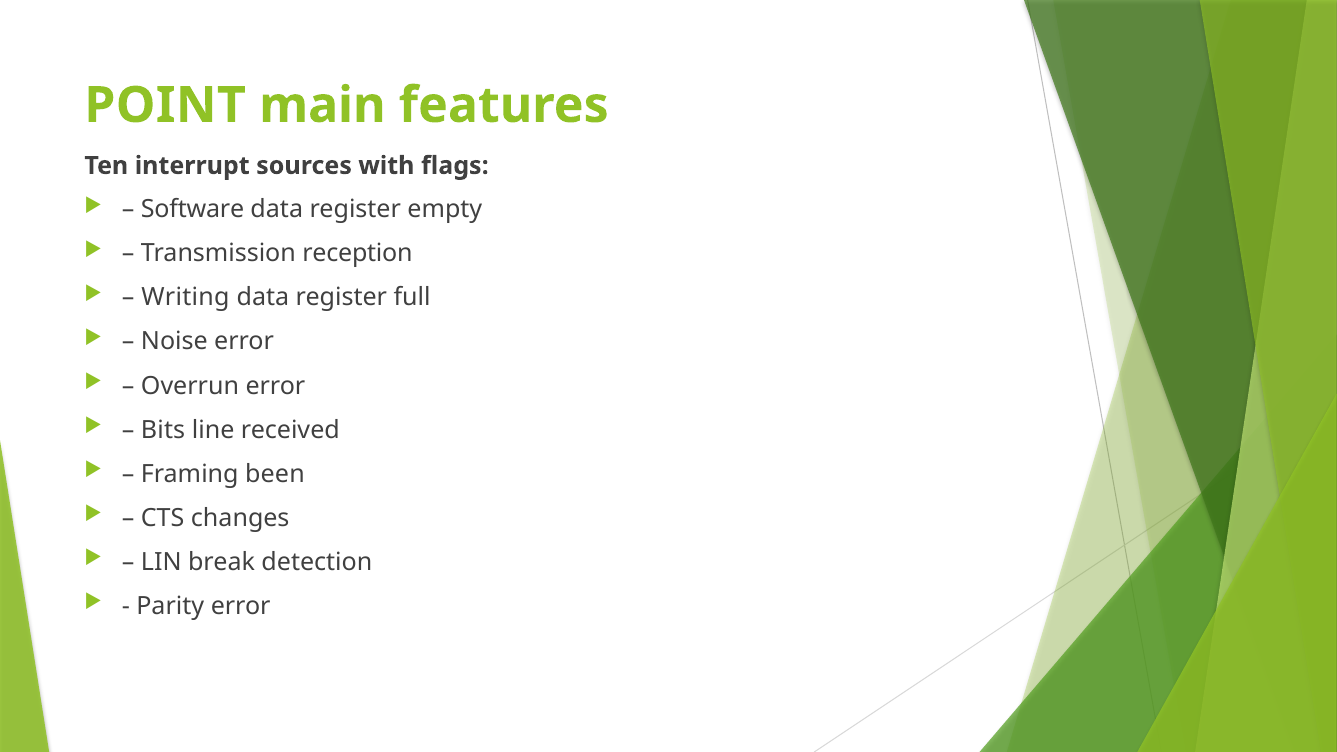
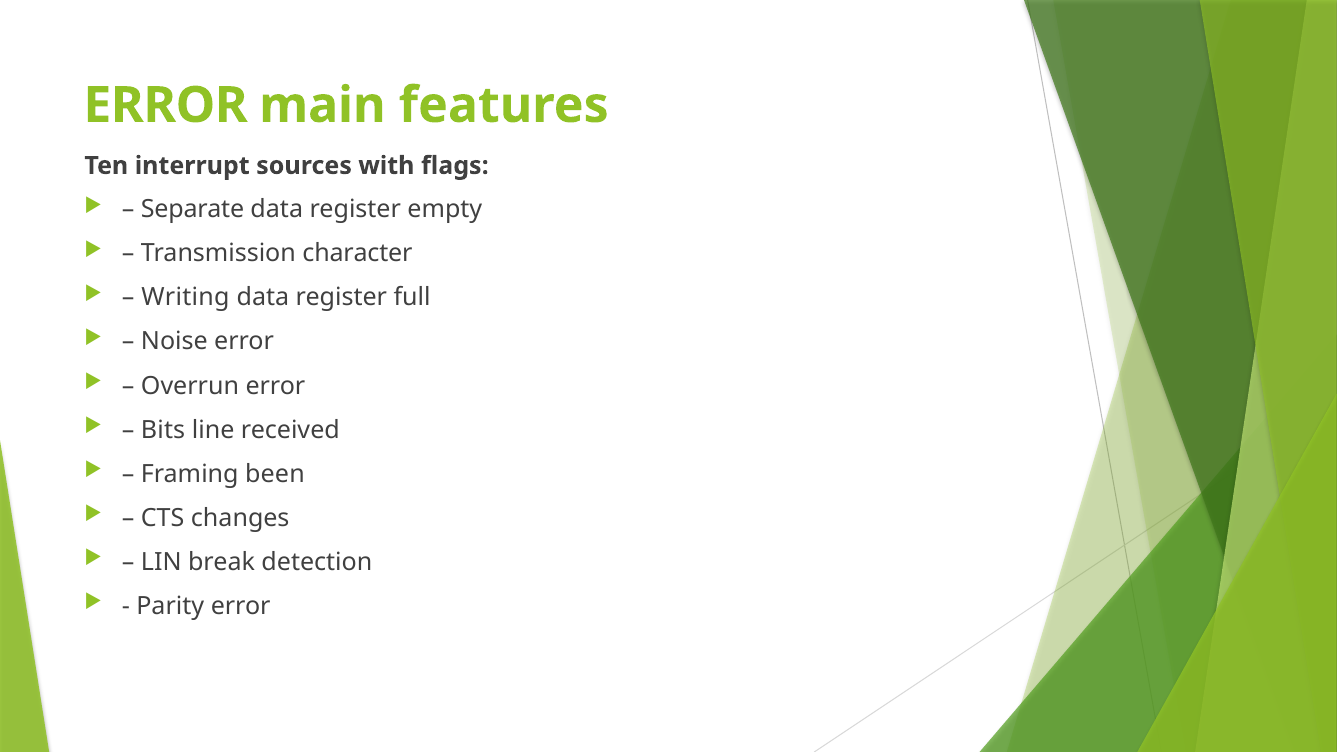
POINT at (165, 105): POINT -> ERROR
Software: Software -> Separate
reception: reception -> character
